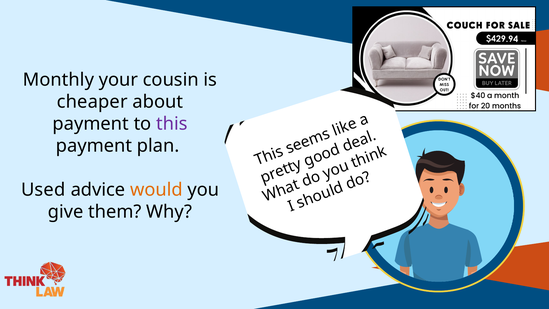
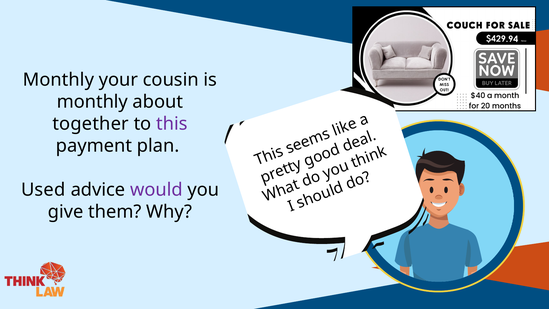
cheaper at (92, 102): cheaper -> monthly
payment at (91, 124): payment -> together
would colour: orange -> purple
